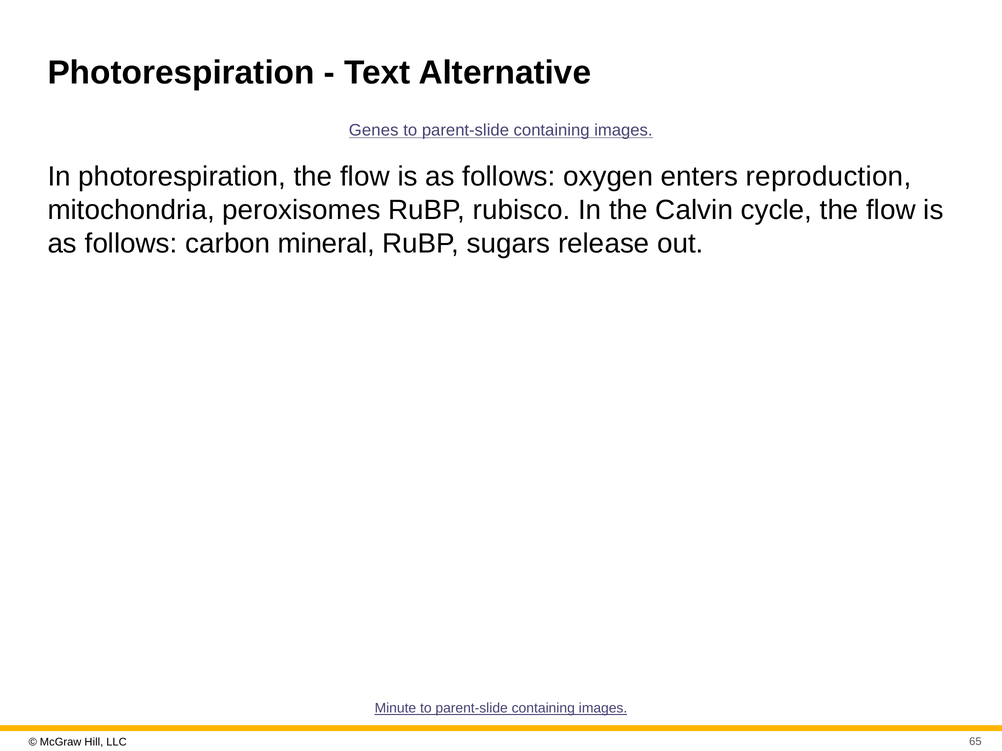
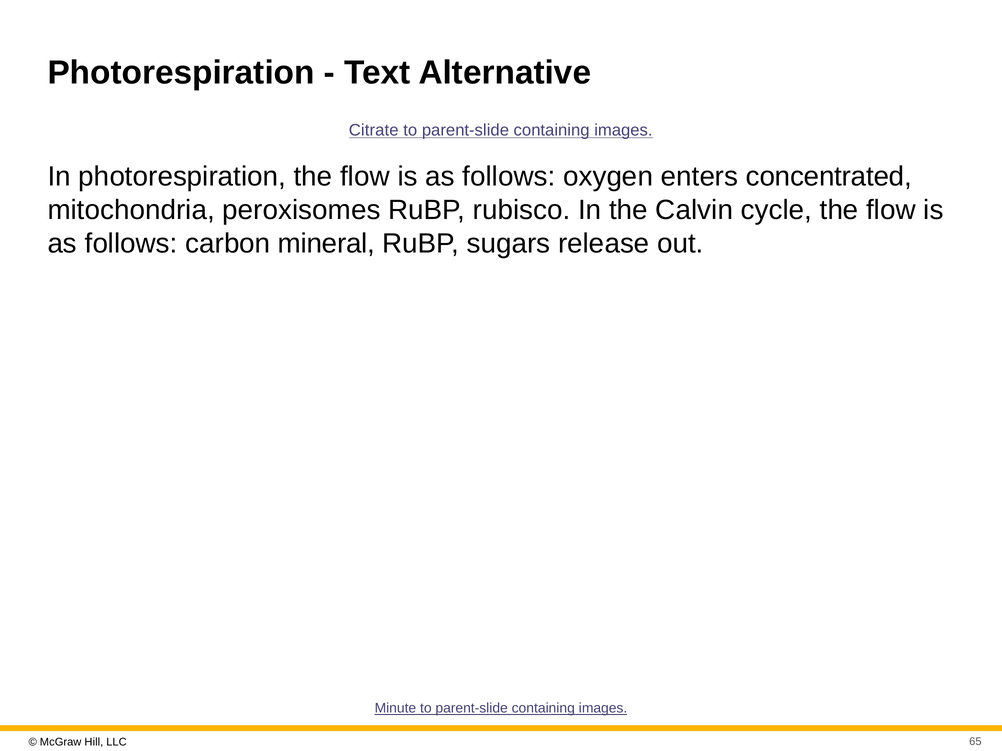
Genes: Genes -> Citrate
reproduction: reproduction -> concentrated
